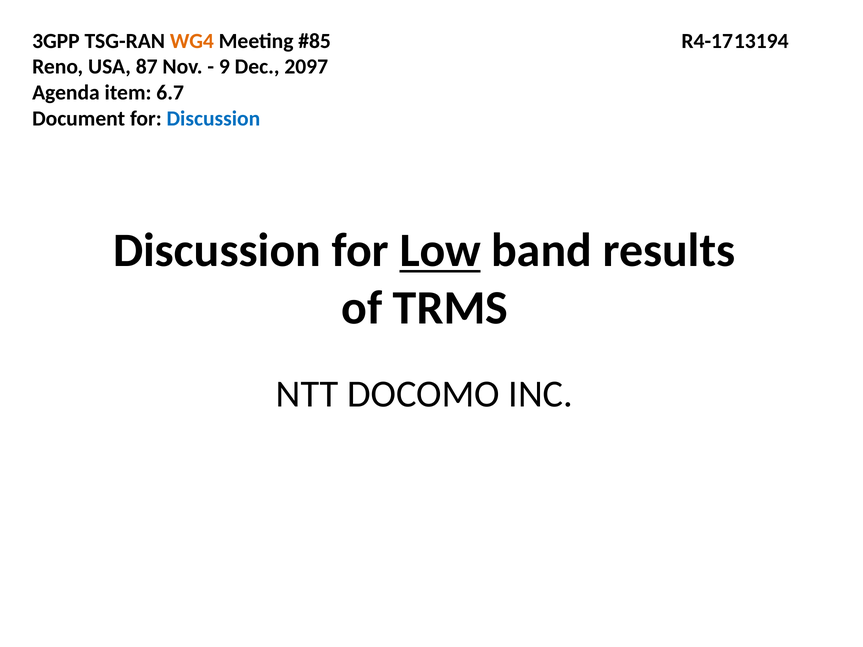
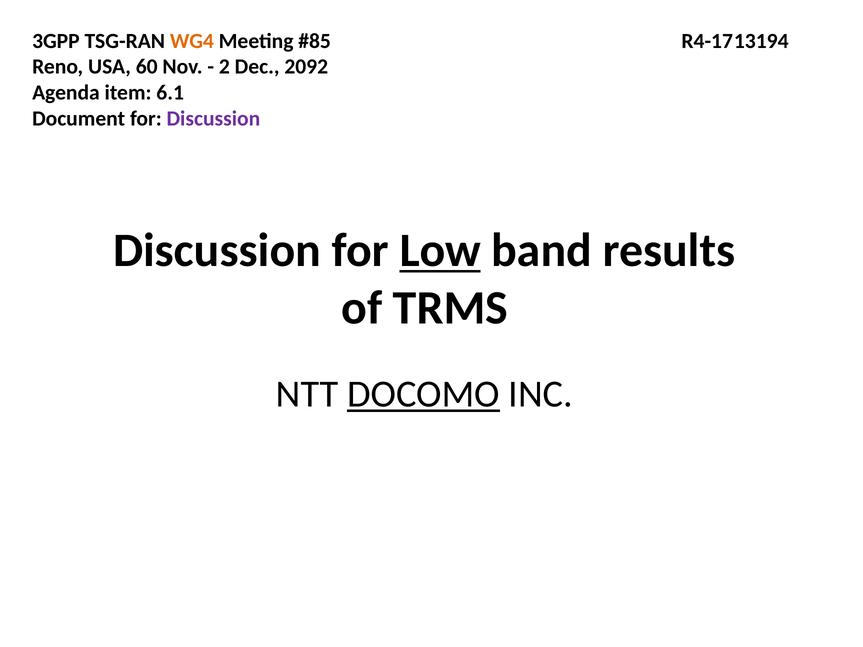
87: 87 -> 60
9: 9 -> 2
2097: 2097 -> 2092
6.7: 6.7 -> 6.1
Discussion at (213, 119) colour: blue -> purple
DOCOMO underline: none -> present
